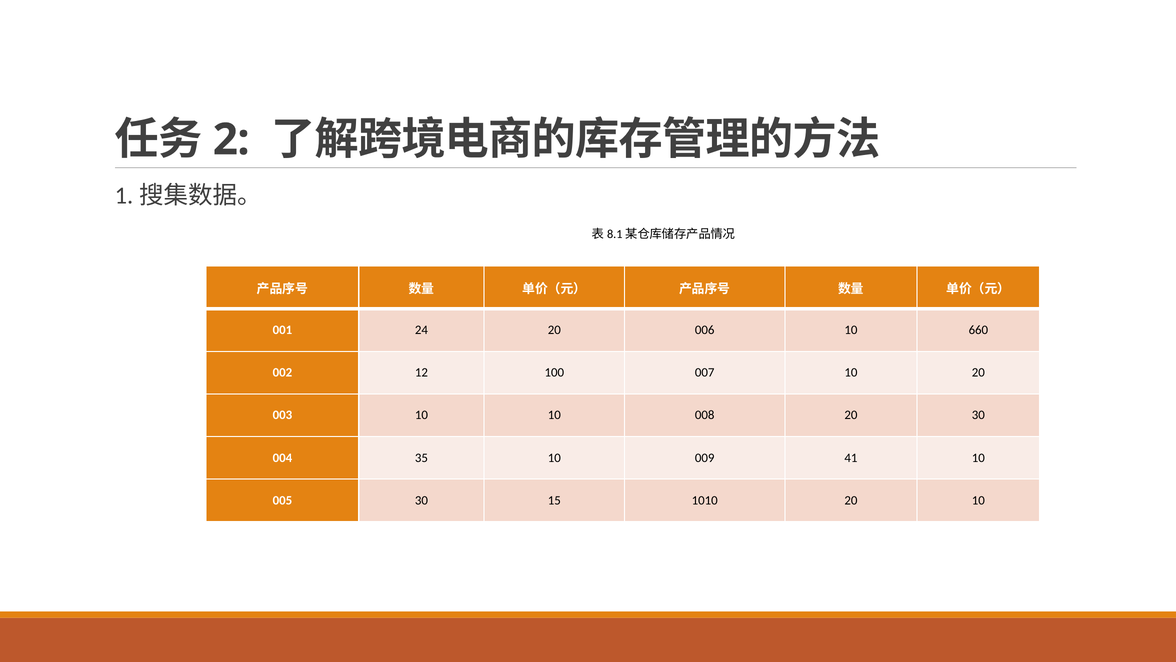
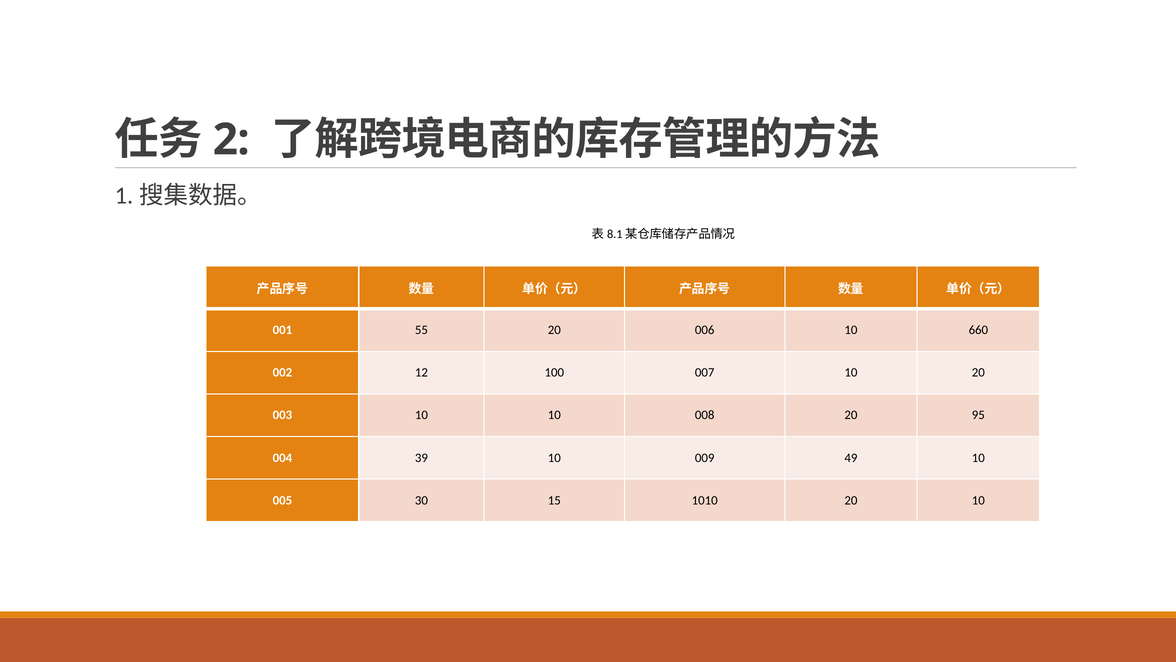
24: 24 -> 55
20 30: 30 -> 95
35: 35 -> 39
41: 41 -> 49
